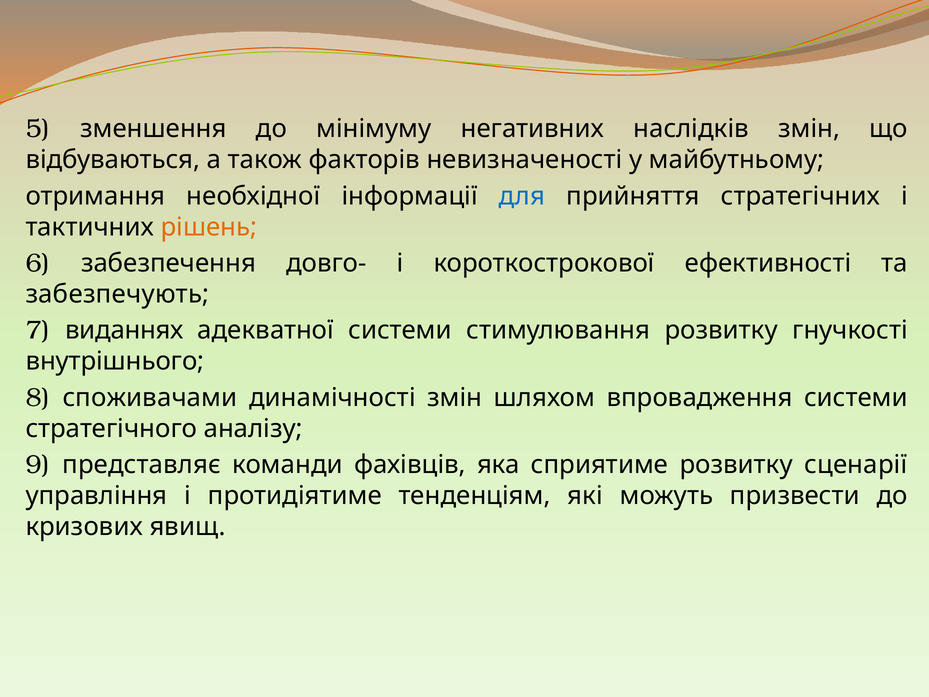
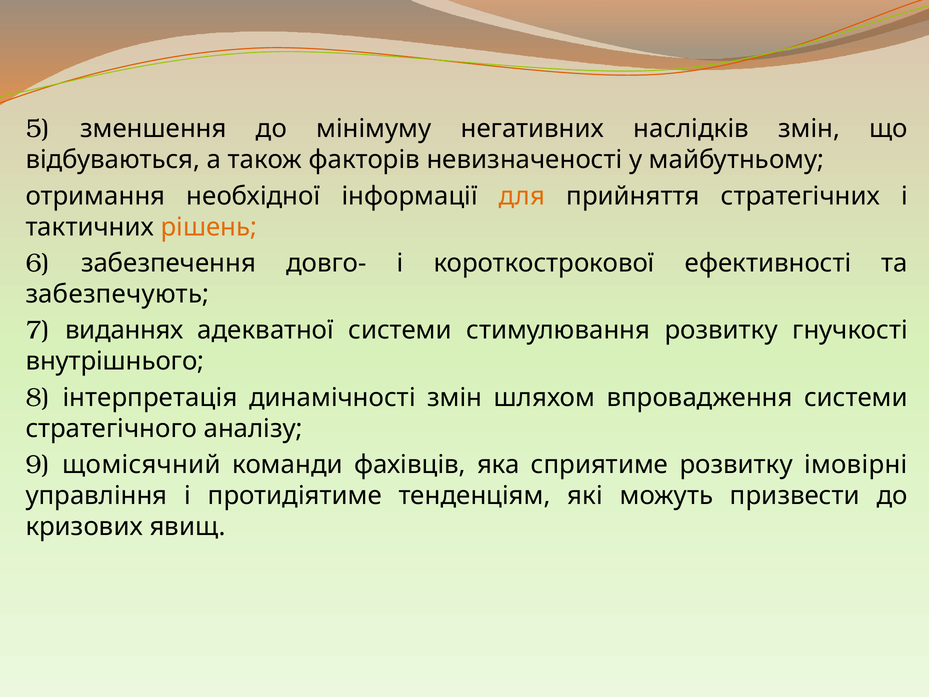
для colour: blue -> orange
споживачами: споживачами -> інтерпретація
представляє: представляє -> щомісячний
сценарії: сценарії -> імовірні
